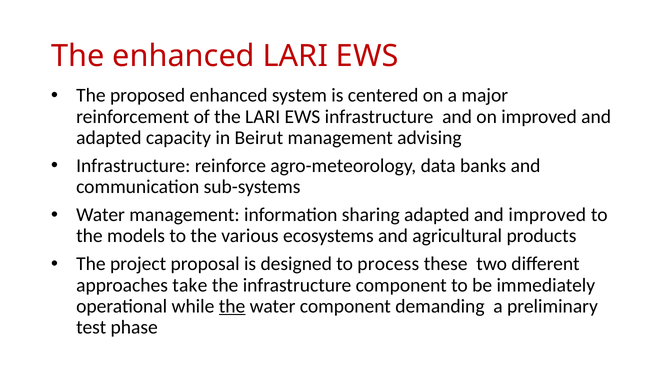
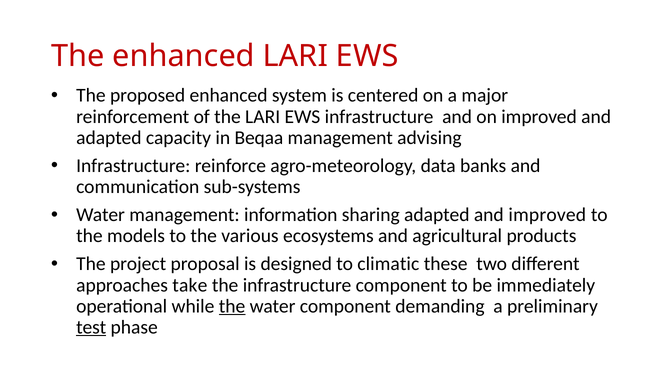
Beirut: Beirut -> Beqaa
process: process -> climatic
test underline: none -> present
